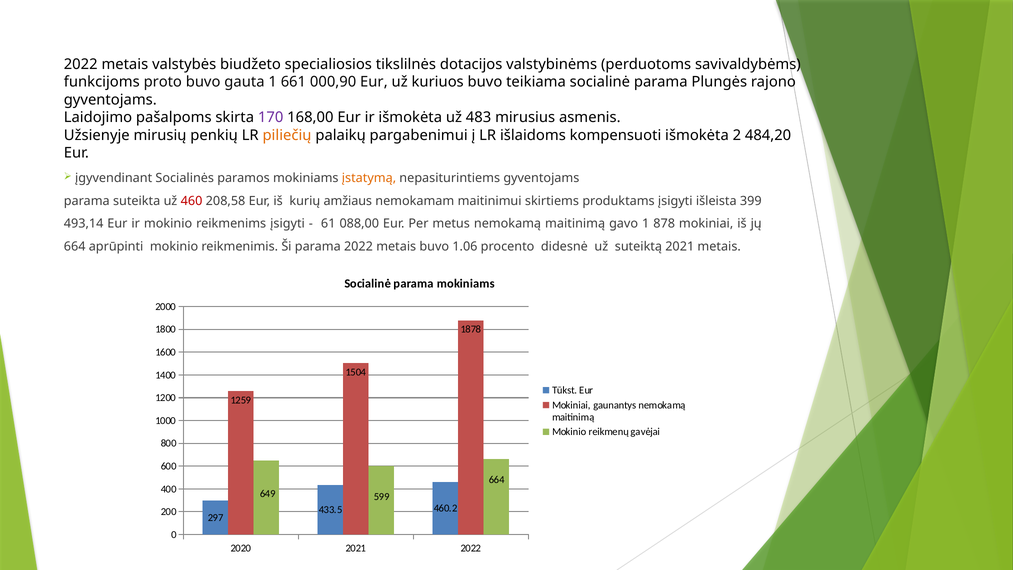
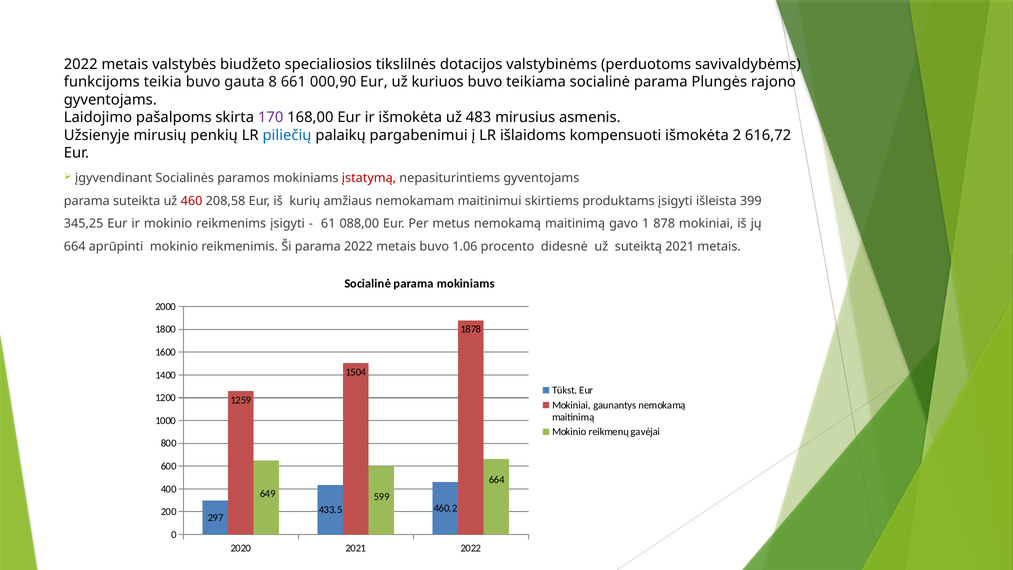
proto: proto -> teikia
gauta 1: 1 -> 8
piliečių colour: orange -> blue
484,20: 484,20 -> 616,72
įstatymą colour: orange -> red
493,14: 493,14 -> 345,25
